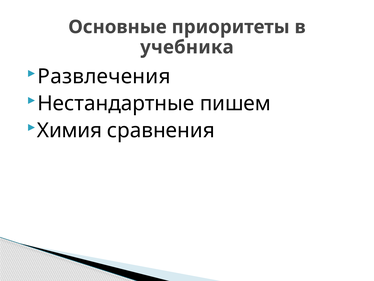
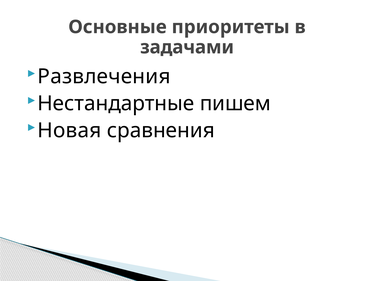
учебника: учебника -> задачами
Химия: Химия -> Новая
